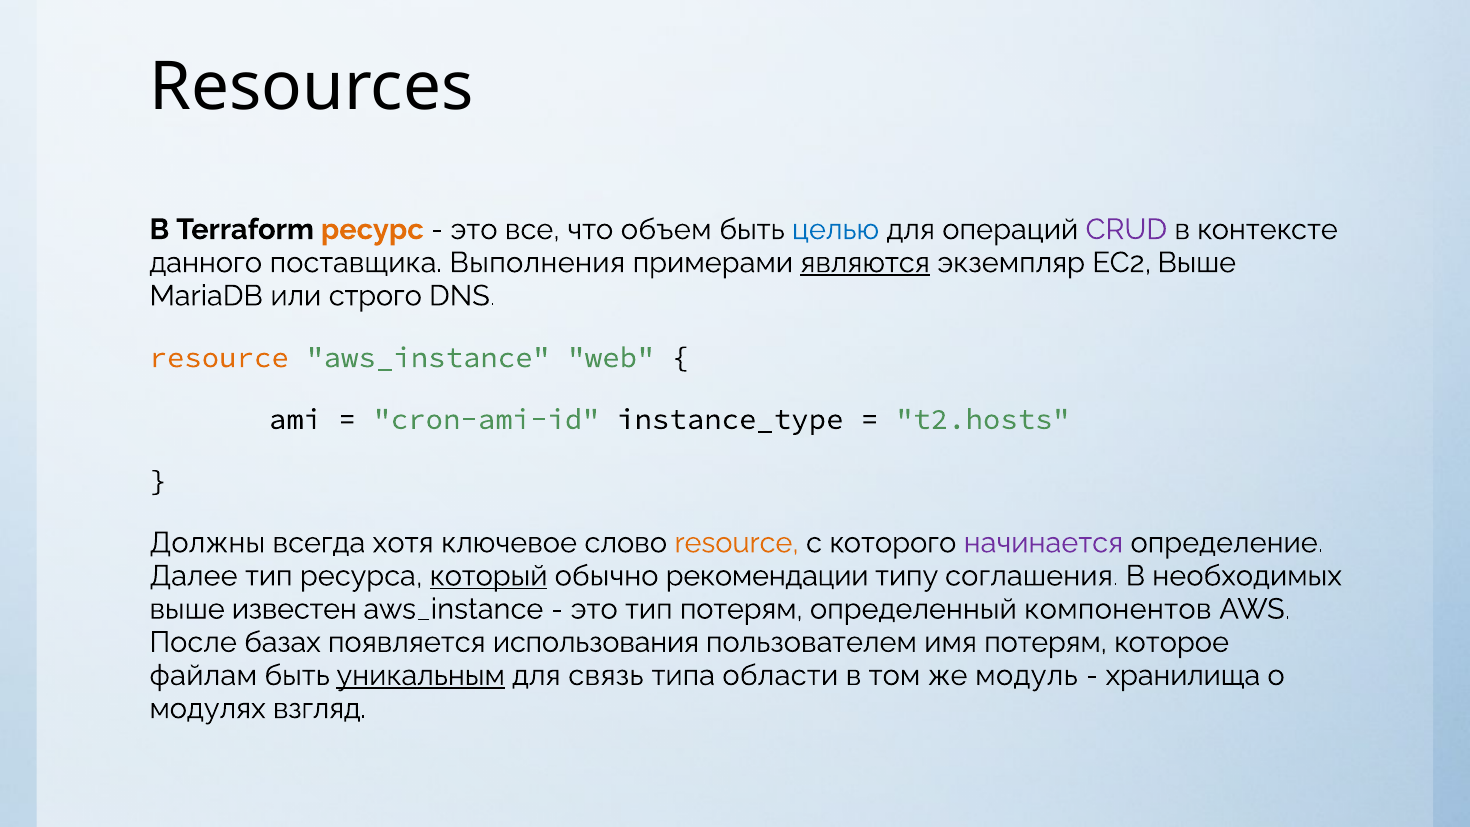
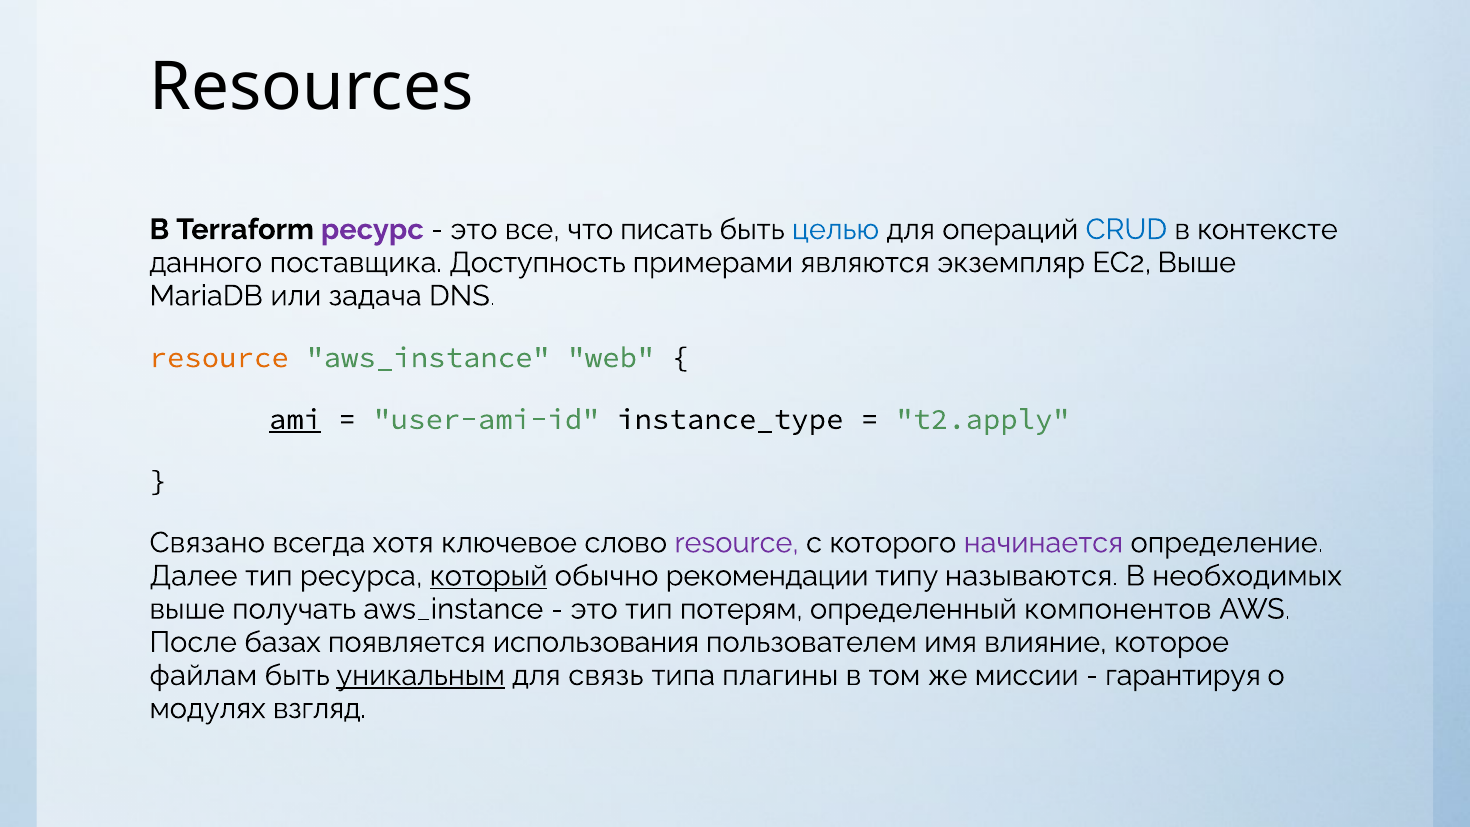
ресурс colour: orange -> purple
объем: объем -> писать
CRUD colour: purple -> blue
Выполнения: Выполнения -> Доступность
являются underline: present -> none
строго: строго -> задача
ami underline: none -> present
cron-ami-id: cron-ami-id -> user-ami-id
t2.hosts: t2.hosts -> t2.apply
Должны: Должны -> Связано
resource at (737, 543) colour: orange -> purple
соглашения: соглашения -> называются
известен: известен -> получать
имя потерям: потерям -> влияние
области: области -> плагины
модуль: модуль -> миссии
хранилища: хранилища -> гарантируя
